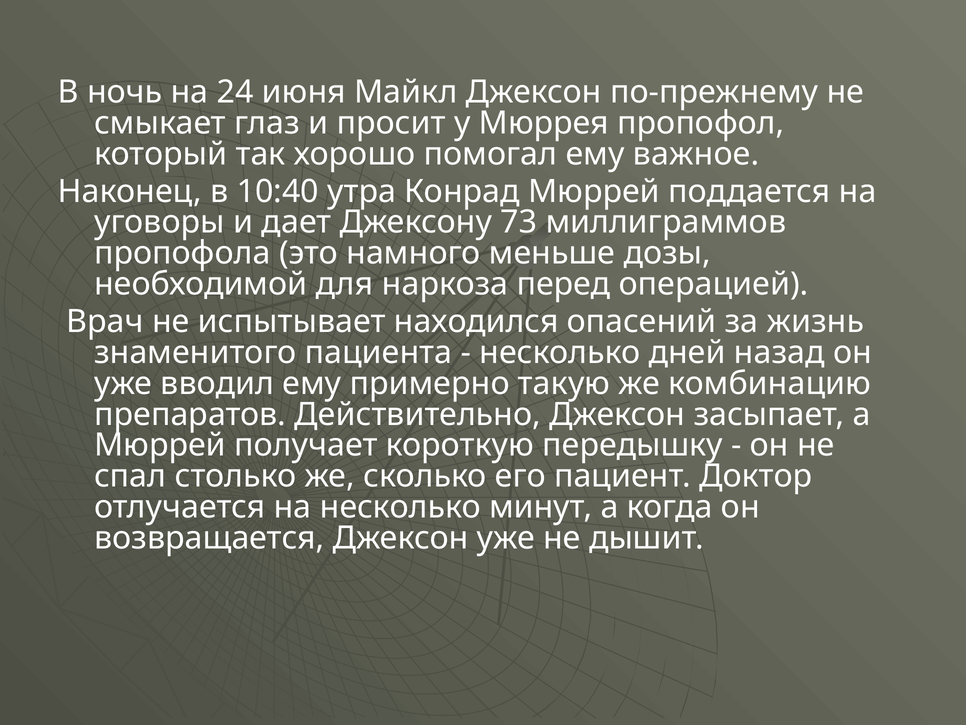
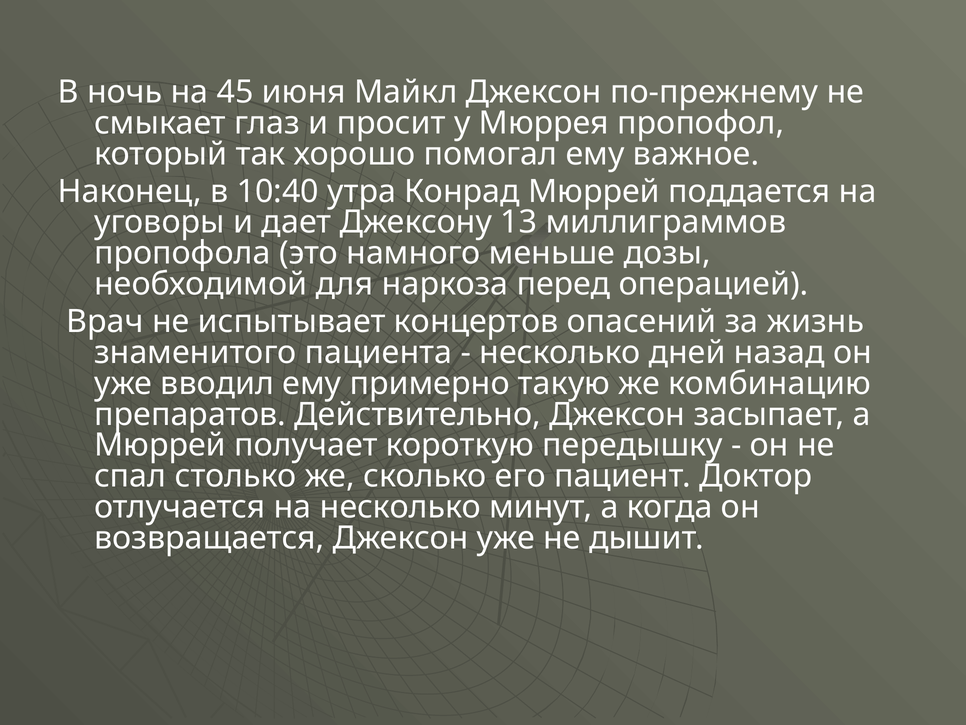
24: 24 -> 45
73: 73 -> 13
находился: находился -> концертов
